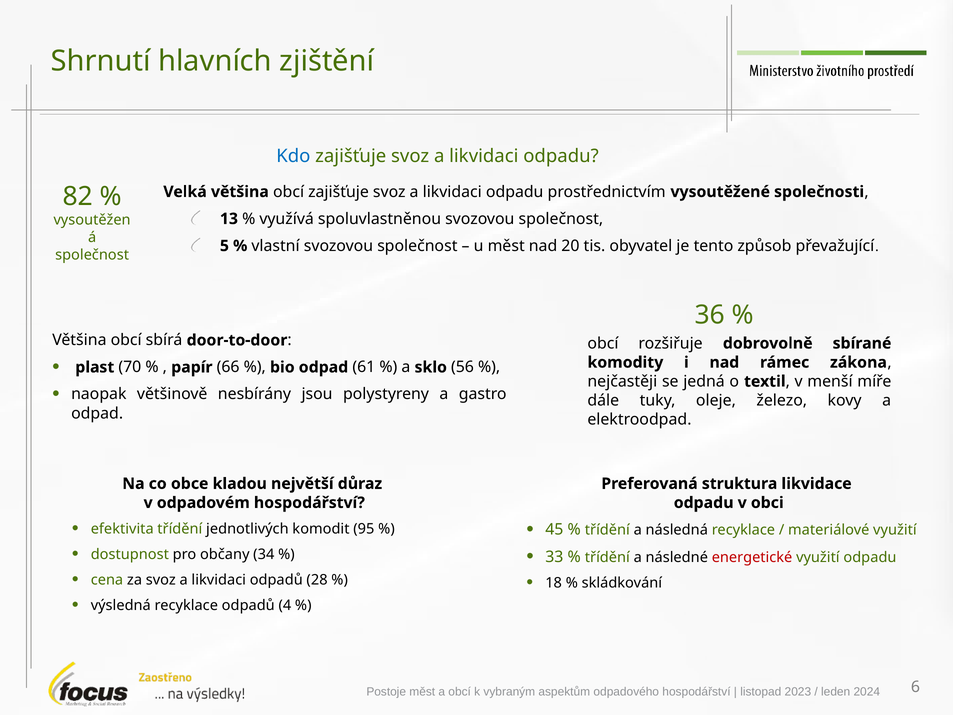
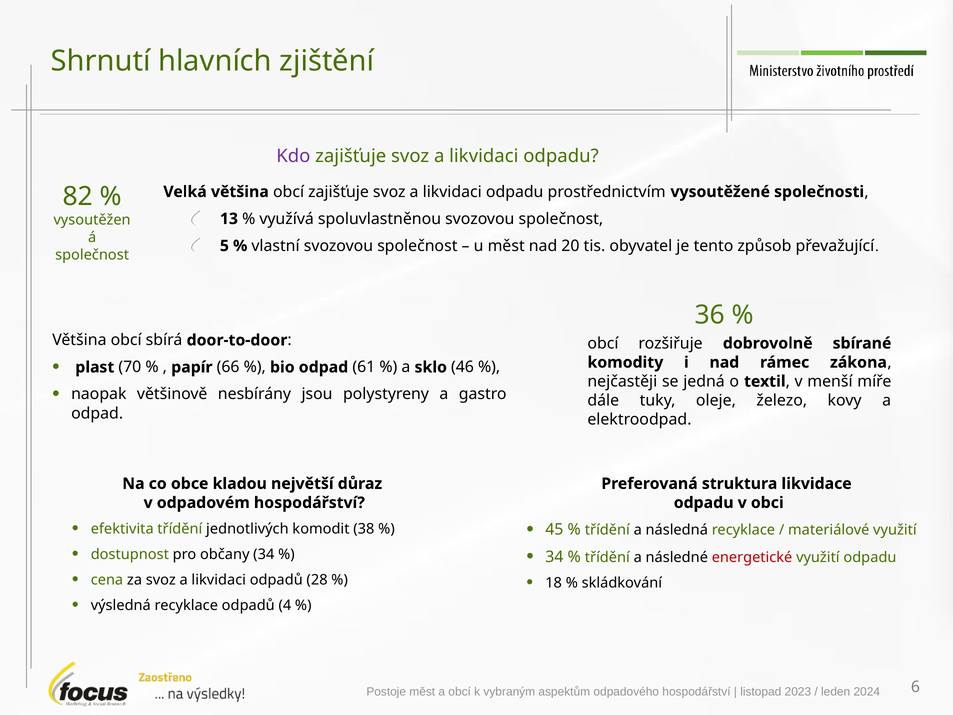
Kdo colour: blue -> purple
56: 56 -> 46
95: 95 -> 38
33 at (554, 557): 33 -> 34
